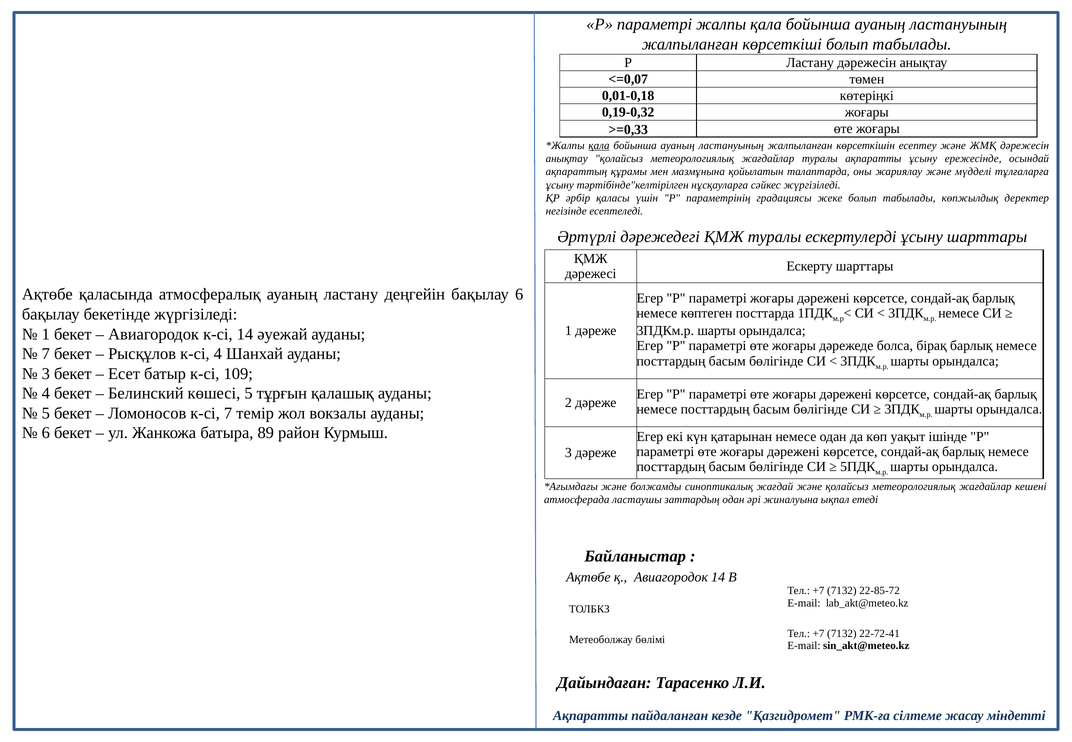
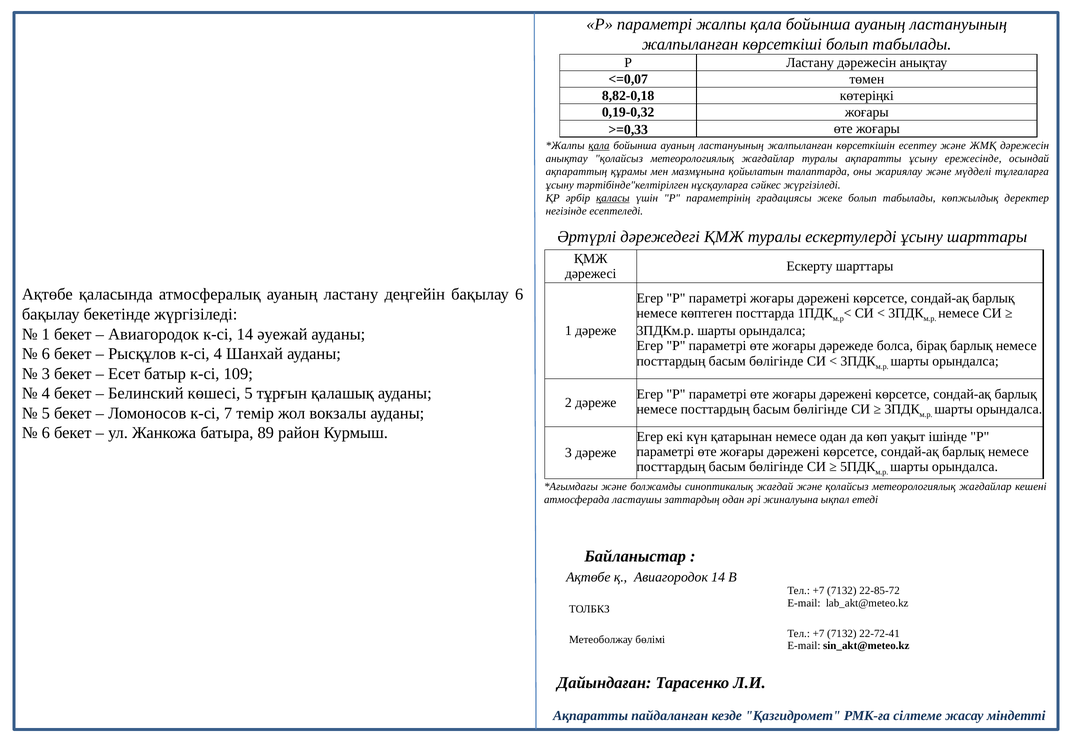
0,01-0,18: 0,01-0,18 -> 8,82-0,18
қаласы underline: none -> present
7 at (46, 354): 7 -> 6
